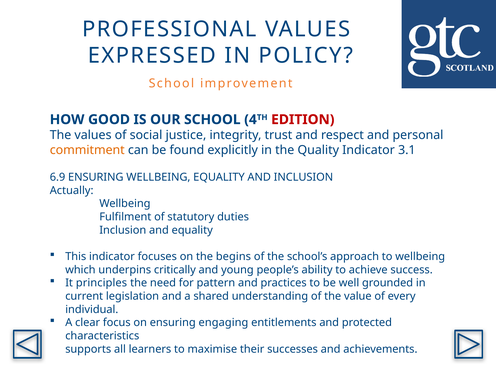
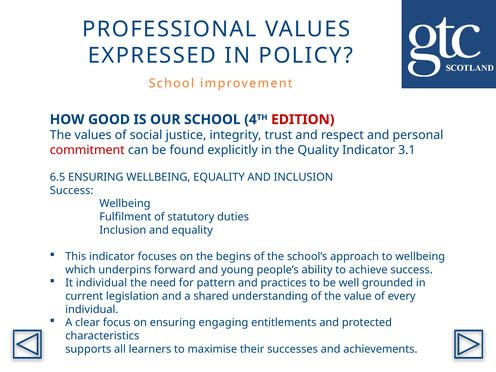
commitment colour: orange -> red
6.9: 6.9 -> 6.5
Actually at (72, 190): Actually -> Success
critically: critically -> forward
It principles: principles -> individual
